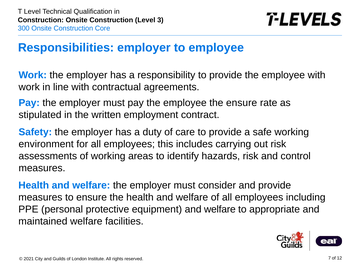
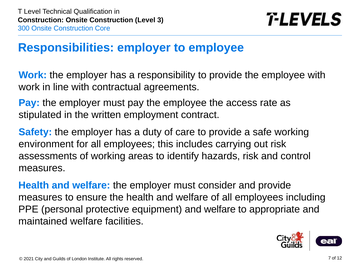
the ensure: ensure -> access
